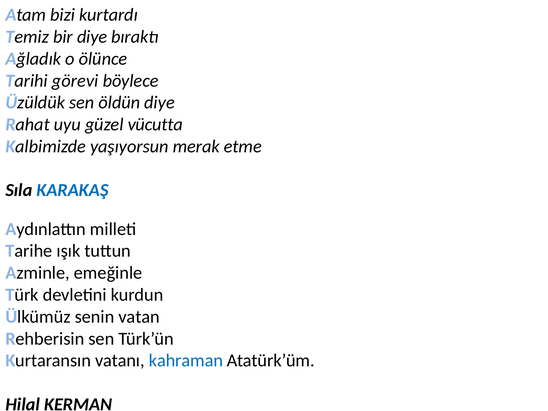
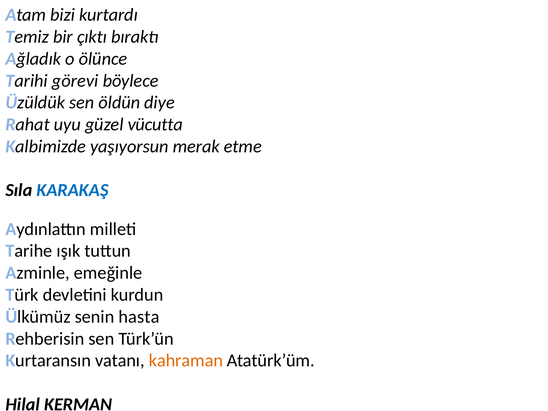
bir diye: diye -> çıktı
vatan: vatan -> hasta
kahraman colour: blue -> orange
